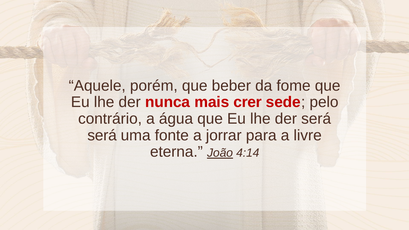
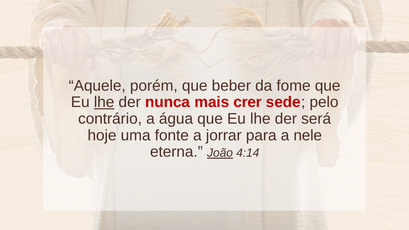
lhe at (104, 102) underline: none -> present
será at (102, 135): será -> hoje
livre: livre -> nele
